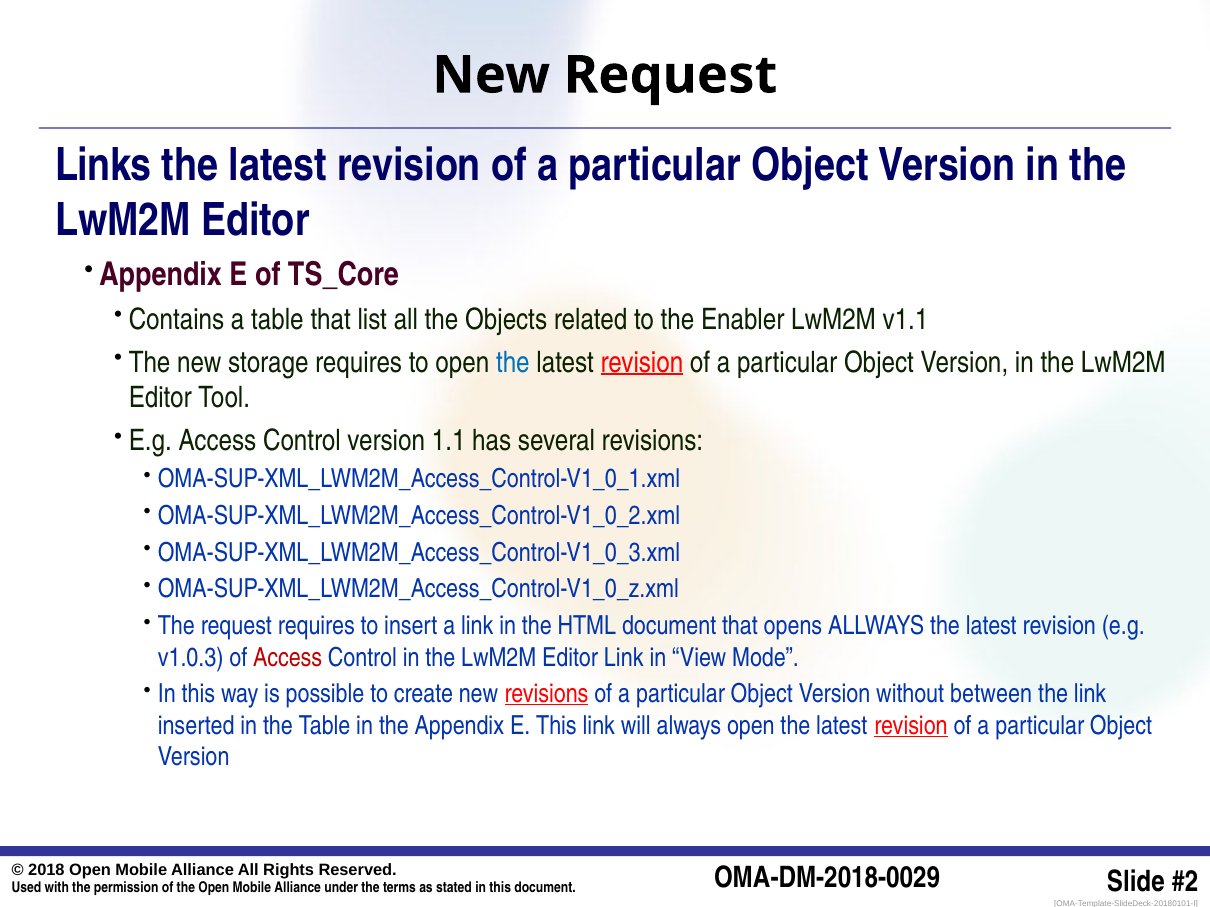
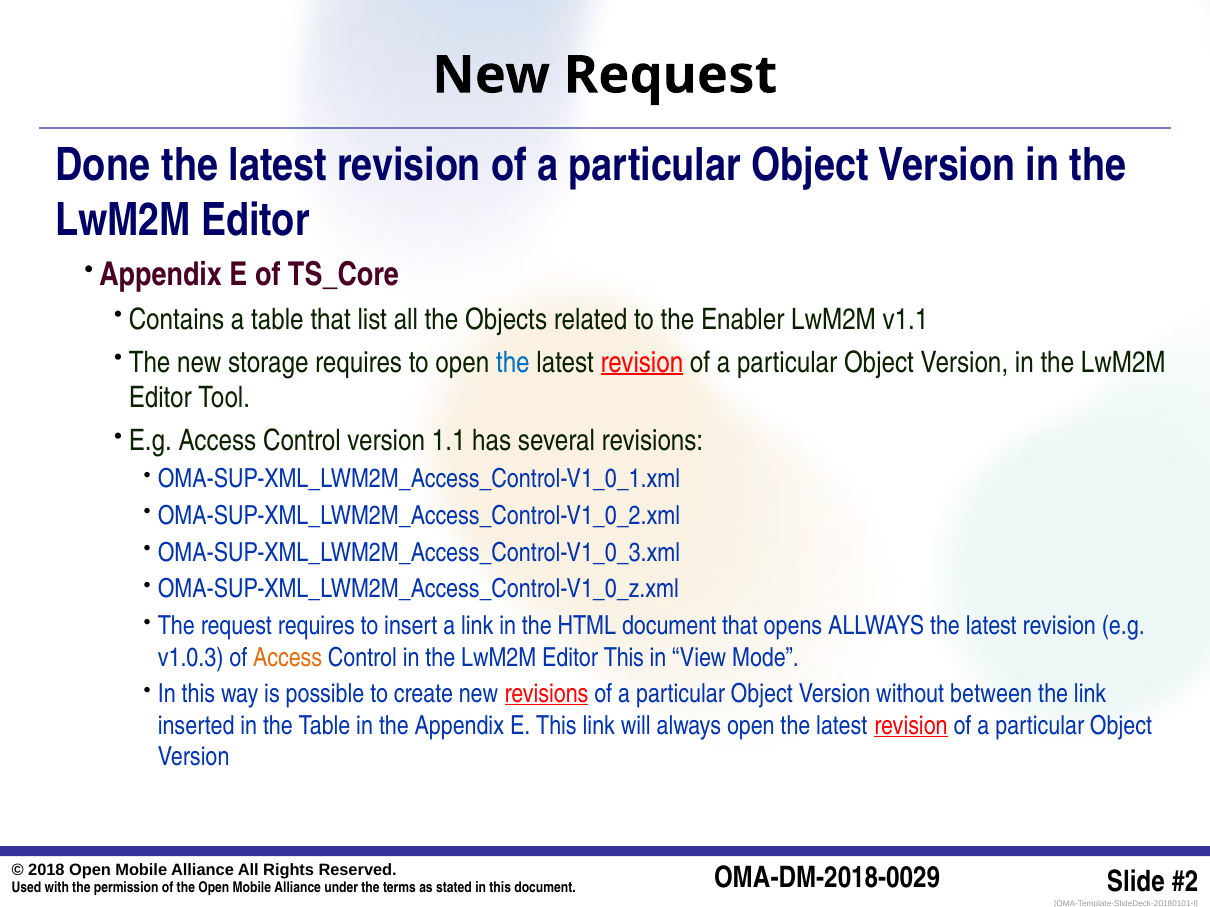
Links: Links -> Done
Access at (288, 658) colour: red -> orange
Editor Link: Link -> This
